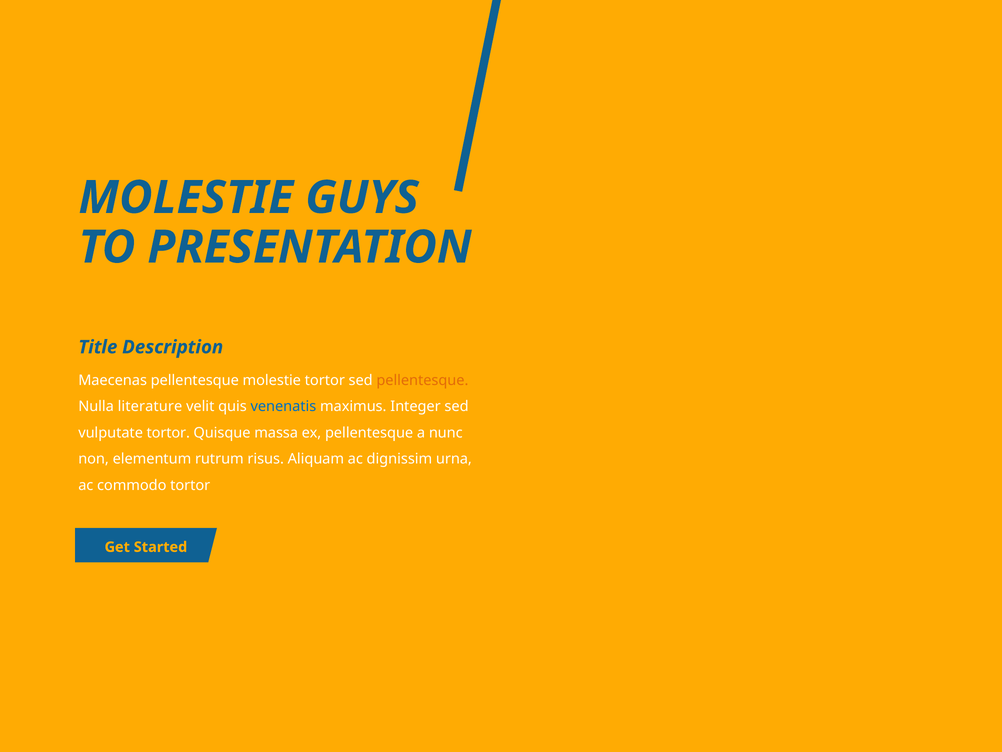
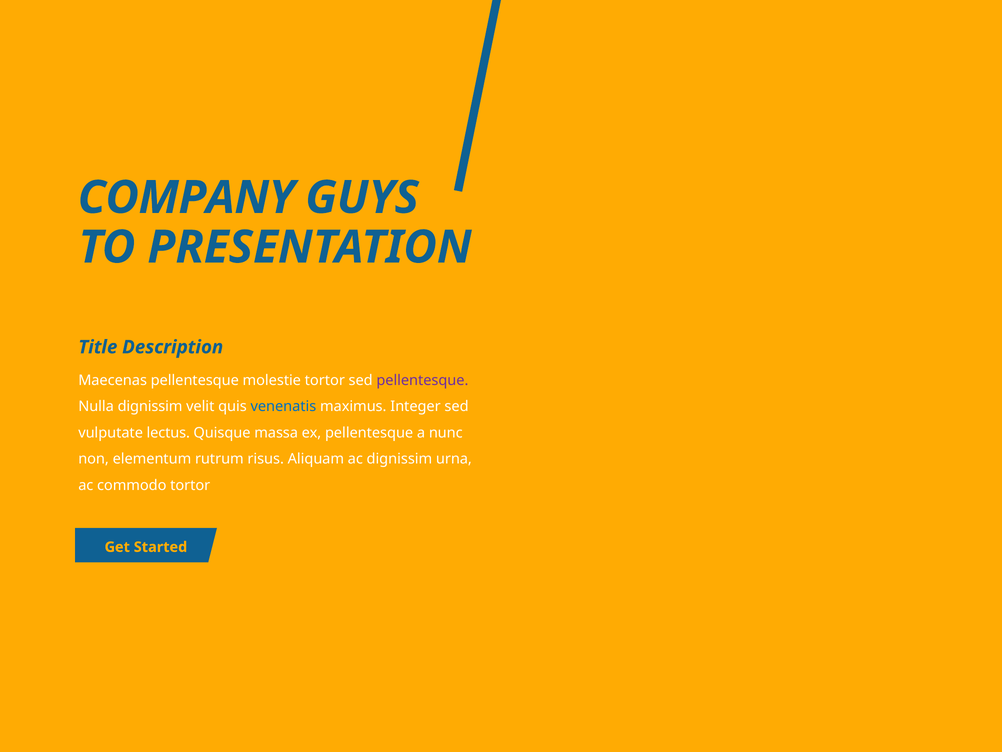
MOLESTIE at (186, 198): MOLESTIE -> COMPANY
pellentesque at (422, 380) colour: orange -> purple
Nulla literature: literature -> dignissim
vulputate tortor: tortor -> lectus
